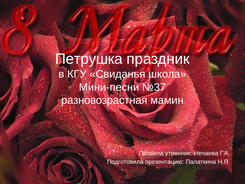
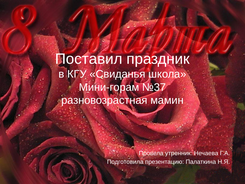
Петрушка: Петрушка -> Поставил
Мини-песни: Мини-песни -> Мини-горам
